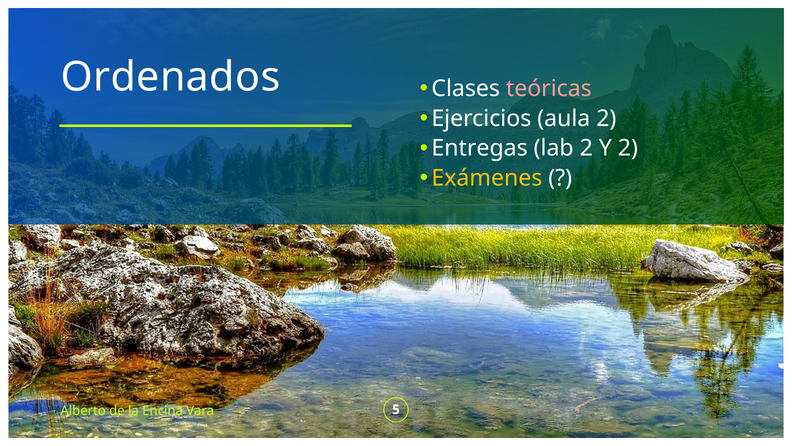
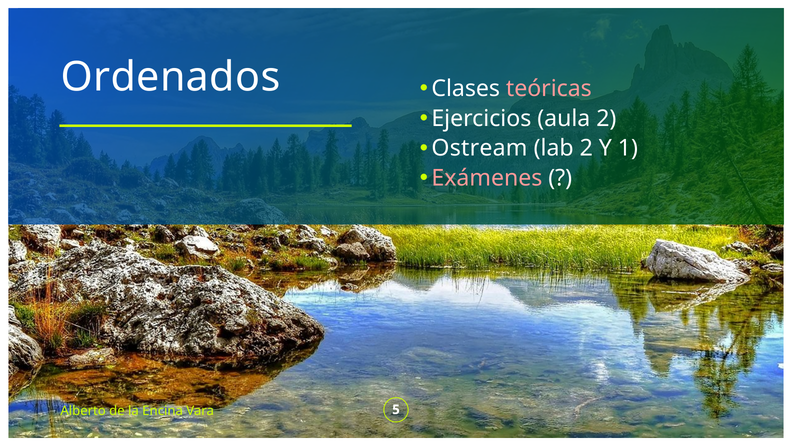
Entregas: Entregas -> Ostream
Y 2: 2 -> 1
Exámenes colour: yellow -> pink
